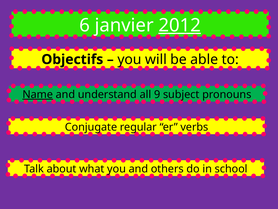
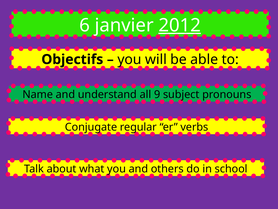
Name underline: present -> none
